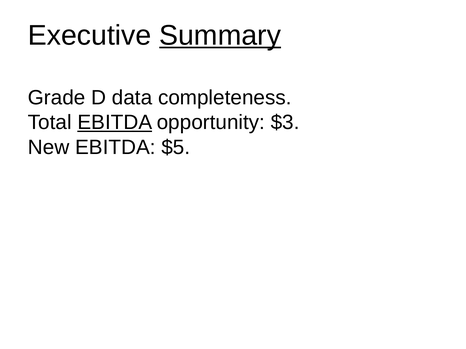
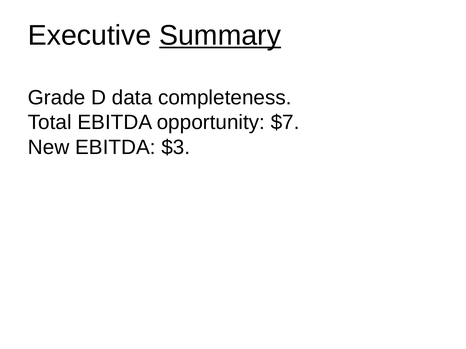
EBITDA at (115, 123) underline: present -> none
$3: $3 -> $7
$5: $5 -> $3
